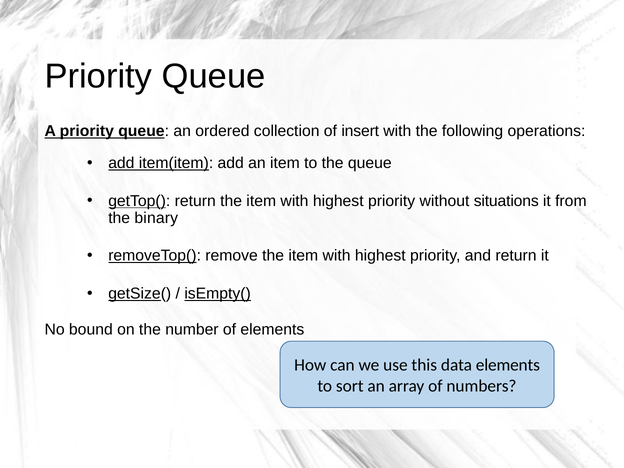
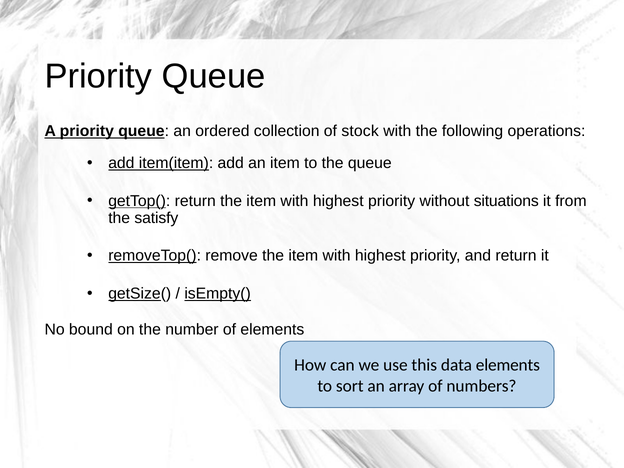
insert: insert -> stock
binary: binary -> satisfy
